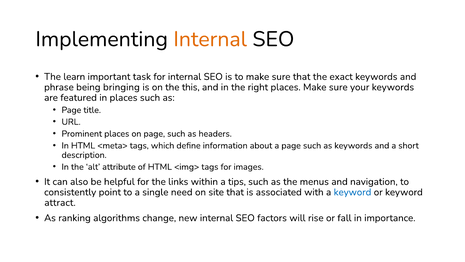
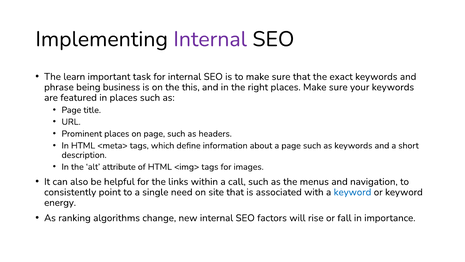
Internal at (210, 39) colour: orange -> purple
bringing: bringing -> business
tips: tips -> call
attract: attract -> energy
